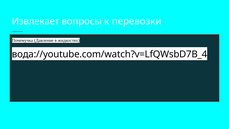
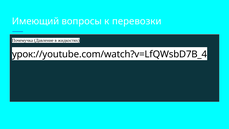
Извлекает: Извлекает -> Имеющий
вода://youtube.com/watch?v=LfQWsbD7B_4: вода://youtube.com/watch?v=LfQWsbD7B_4 -> урок://youtube.com/watch?v=LfQWsbD7B_4
